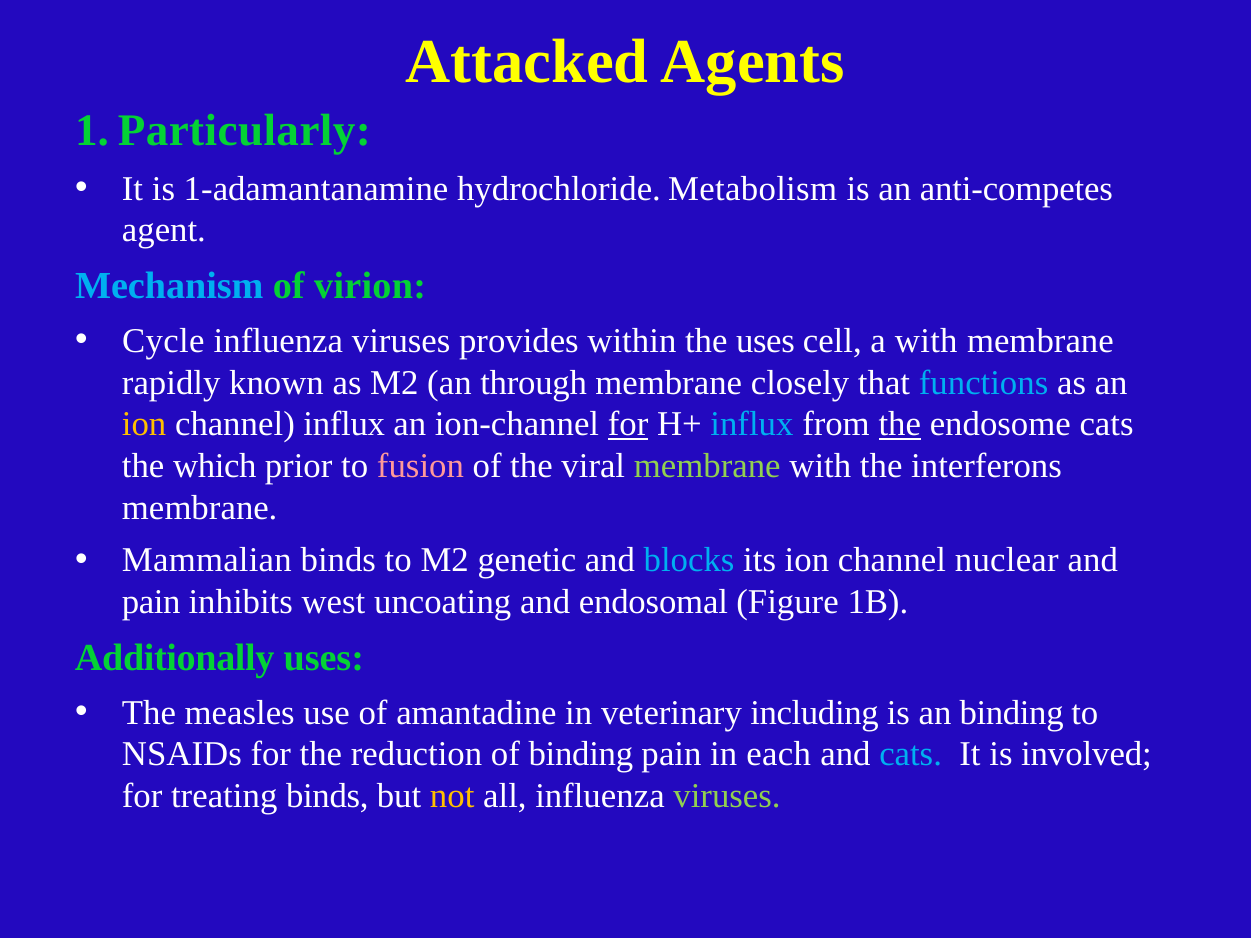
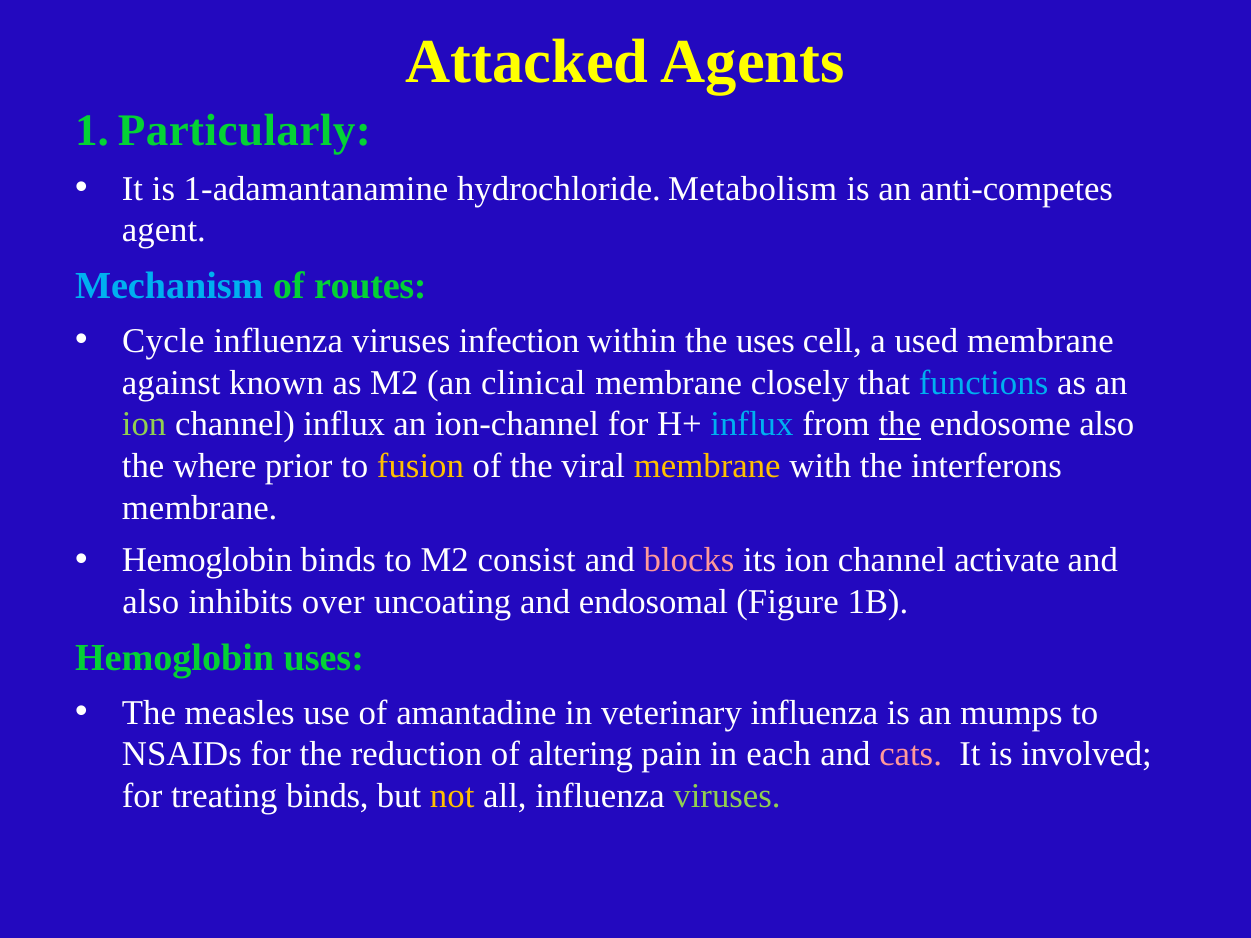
virion: virion -> routes
provides: provides -> infection
a with: with -> used
rapidly: rapidly -> against
through: through -> clinical
ion at (144, 424) colour: yellow -> light green
for at (628, 424) underline: present -> none
endosome cats: cats -> also
which: which -> where
fusion colour: pink -> yellow
membrane at (707, 466) colour: light green -> yellow
Mammalian at (207, 561): Mammalian -> Hemoglobin
genetic: genetic -> consist
blocks colour: light blue -> pink
nuclear: nuclear -> activate
pain at (151, 602): pain -> also
west: west -> over
Additionally at (175, 658): Additionally -> Hemoglobin
veterinary including: including -> influenza
an binding: binding -> mumps
of binding: binding -> altering
cats at (911, 755) colour: light blue -> pink
